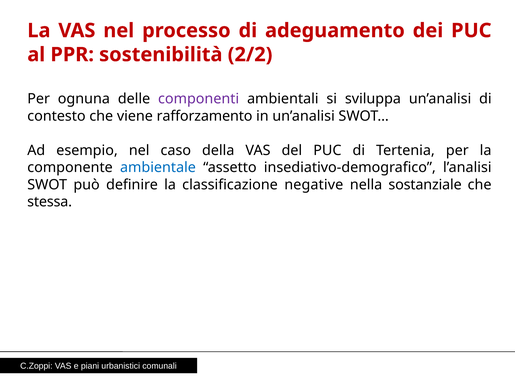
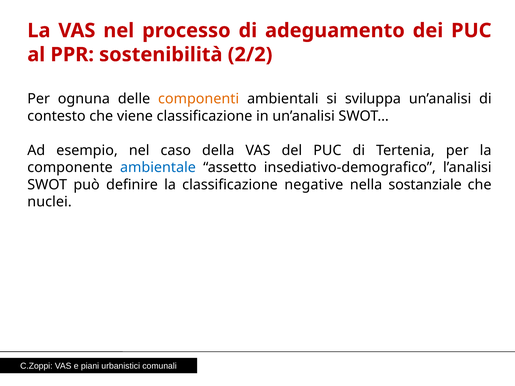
componenti colour: purple -> orange
viene rafforzamento: rafforzamento -> classificazione
stessa: stessa -> nuclei
